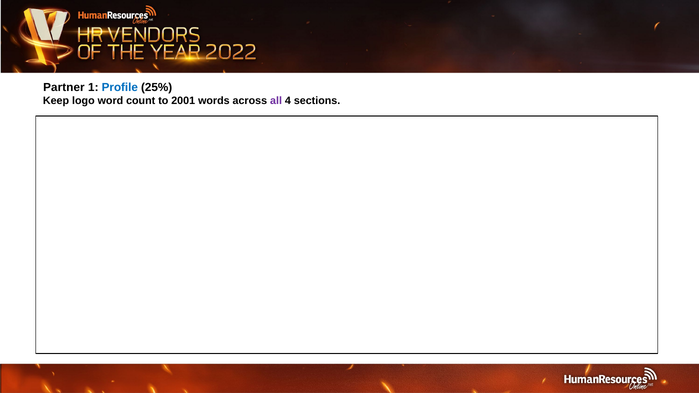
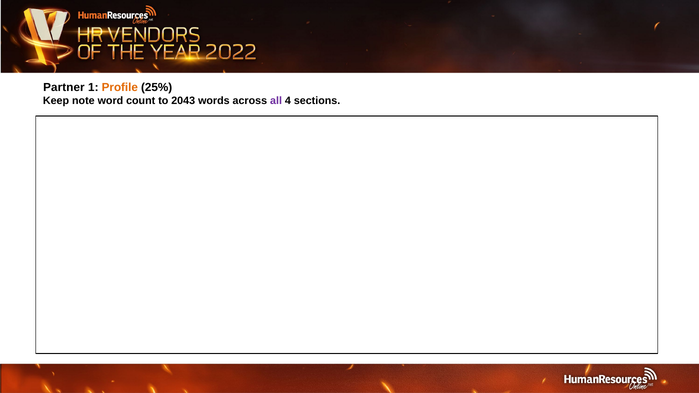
Profile colour: blue -> orange
logo: logo -> note
2001: 2001 -> 2043
